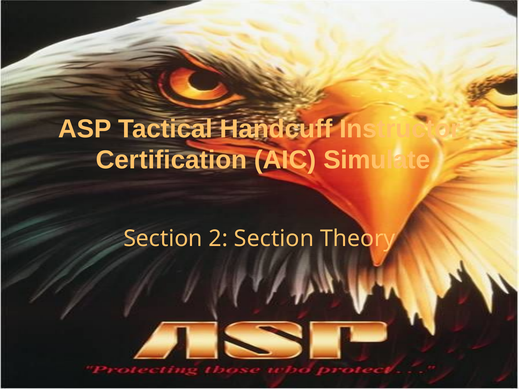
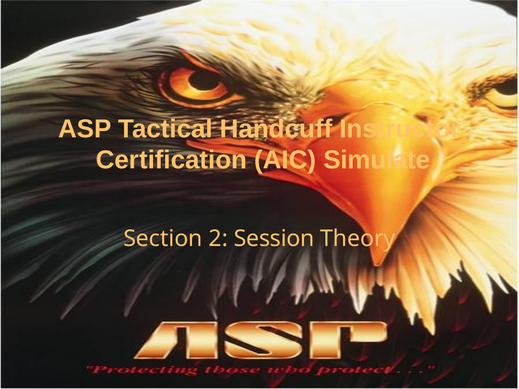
2 Section: Section -> Session
